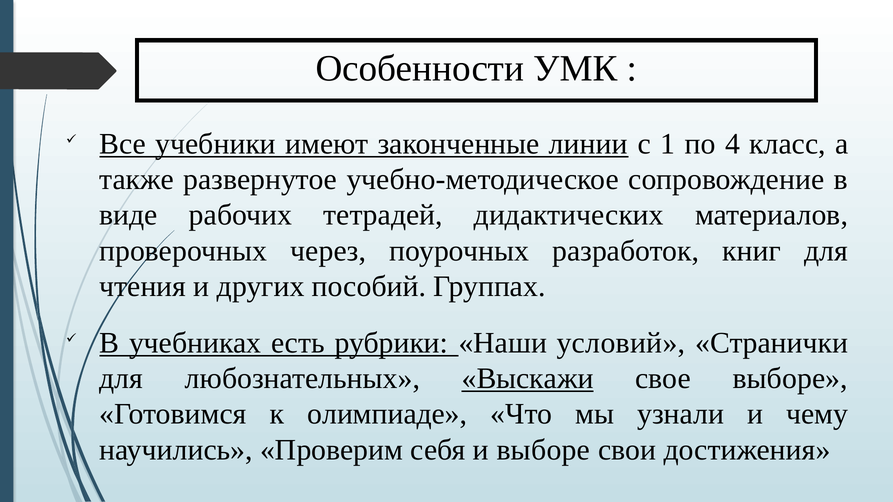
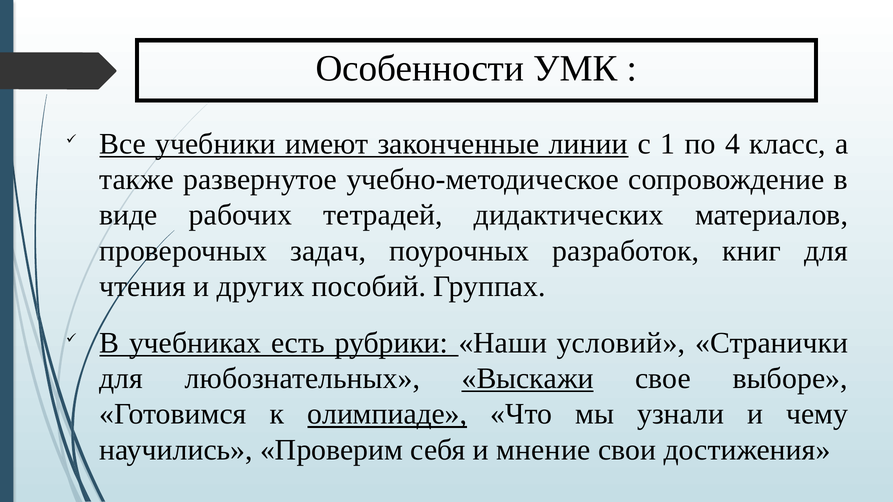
через: через -> задач
олимпиаде underline: none -> present
и выборе: выборе -> мнение
